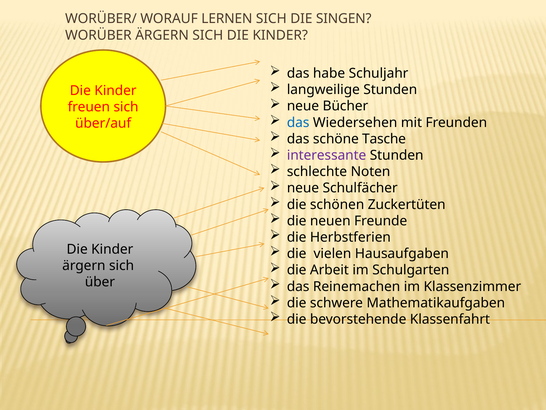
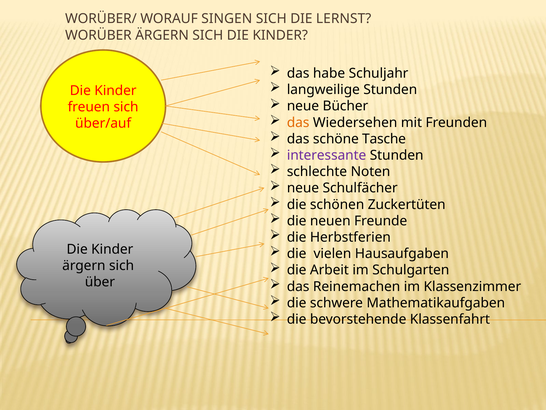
LERNEN: LERNEN -> SINGEN
SINGEN: SINGEN -> LERNST
das at (298, 122) colour: blue -> orange
